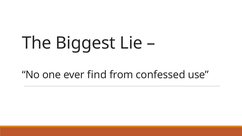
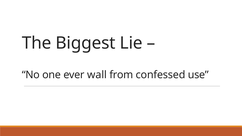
find: find -> wall
